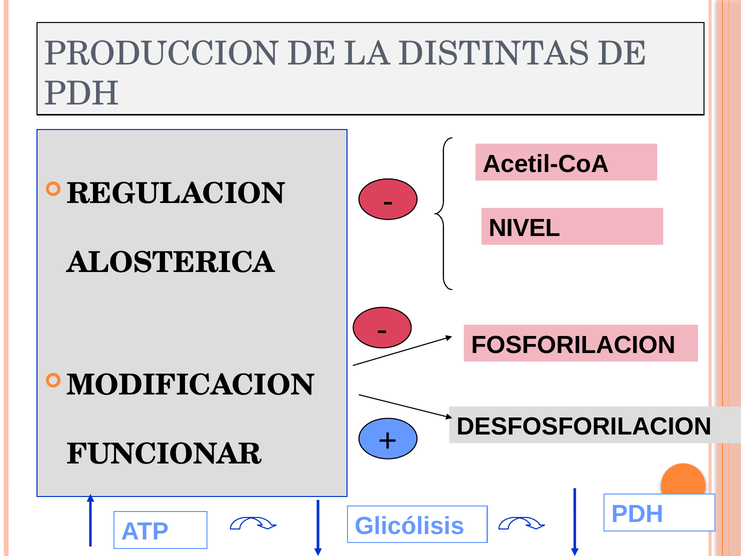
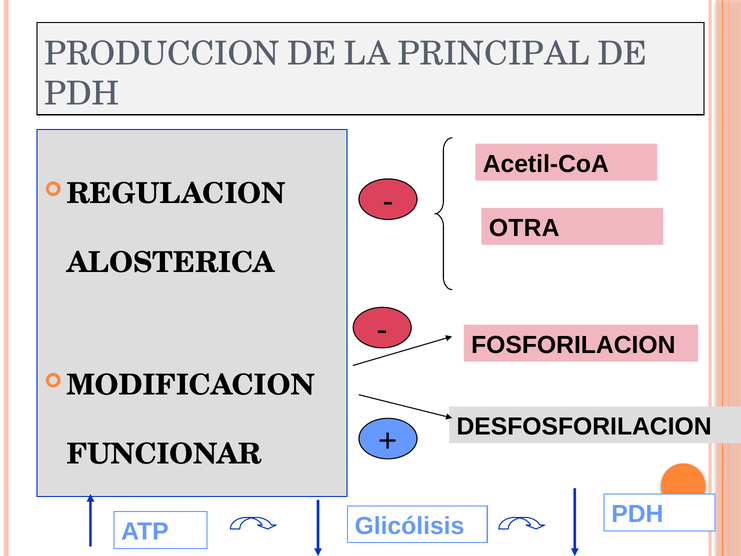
DISTINTAS: DISTINTAS -> PRINCIPAL
NIVEL: NIVEL -> OTRA
